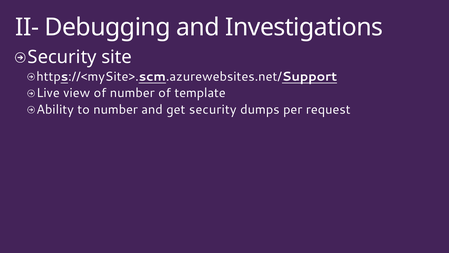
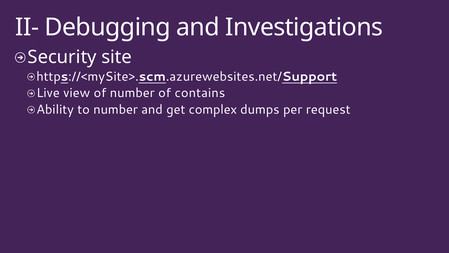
template: template -> contains
get security: security -> complex
